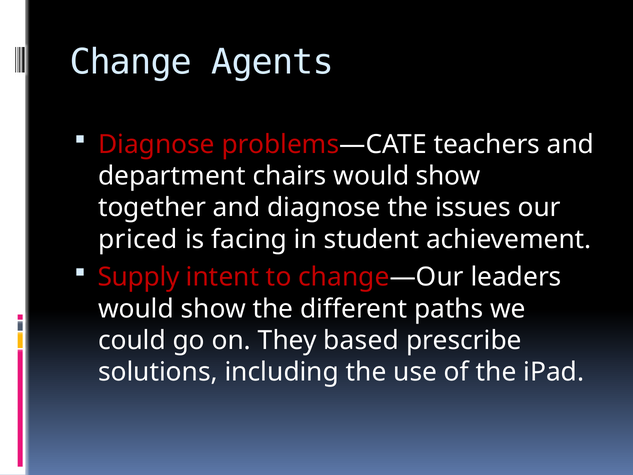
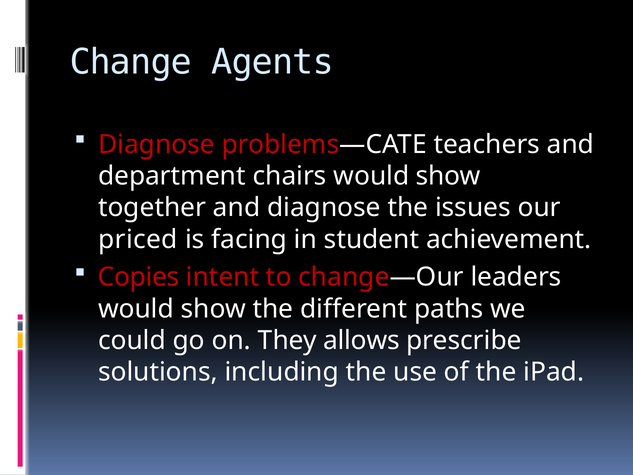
Supply: Supply -> Copies
based: based -> allows
